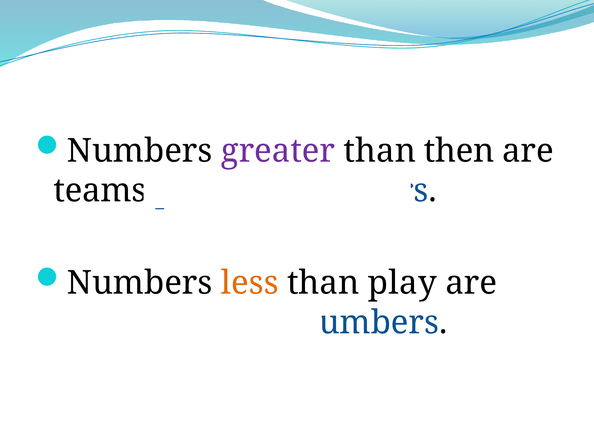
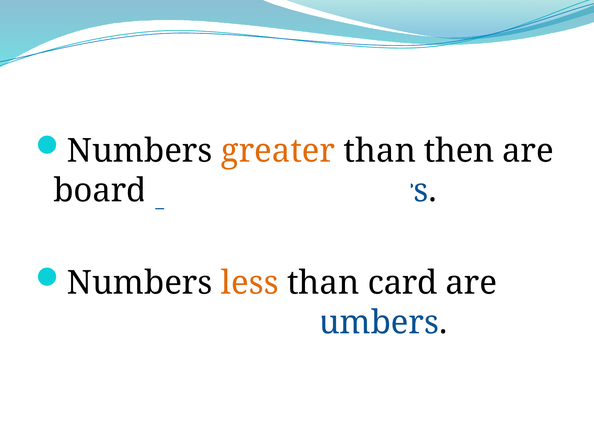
greater colour: purple -> orange
teams: teams -> board
play: play -> card
